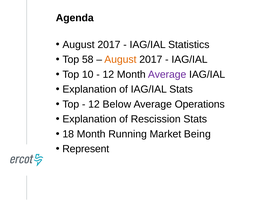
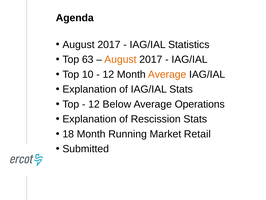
58: 58 -> 63
Average at (167, 74) colour: purple -> orange
Being: Being -> Retail
Represent: Represent -> Submitted
